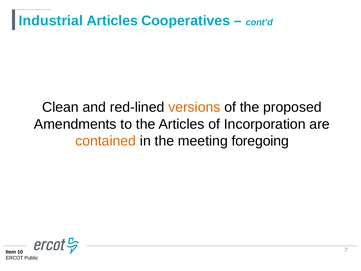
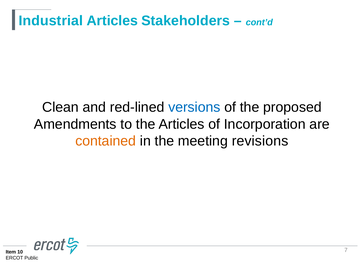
Cooperatives: Cooperatives -> Stakeholders
versions colour: orange -> blue
foregoing: foregoing -> revisions
